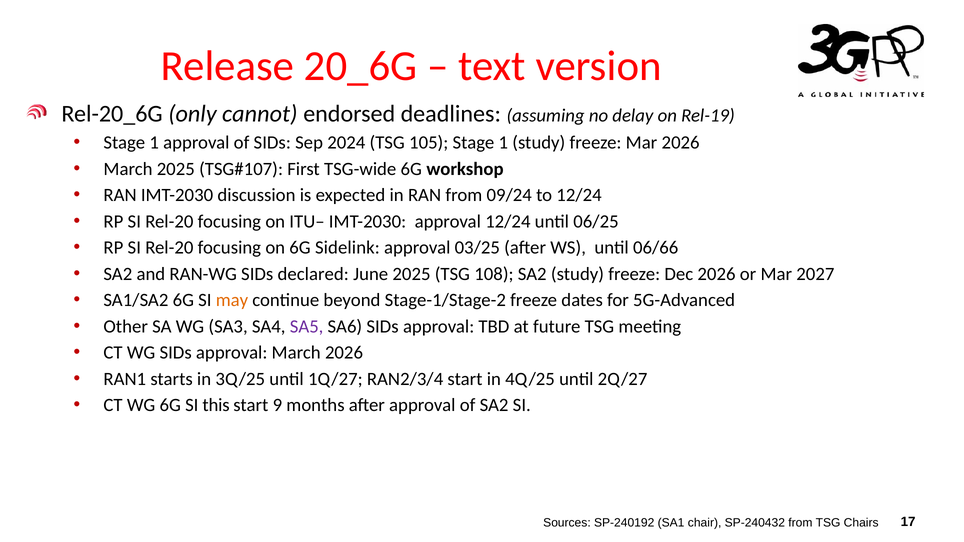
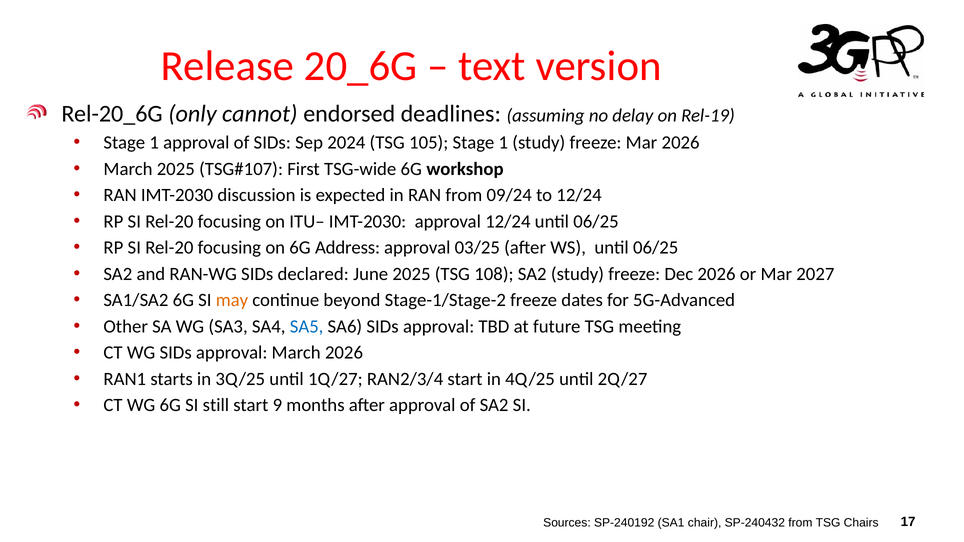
Sidelink: Sidelink -> Address
WS until 06/66: 06/66 -> 06/25
SA5 colour: purple -> blue
this: this -> still
